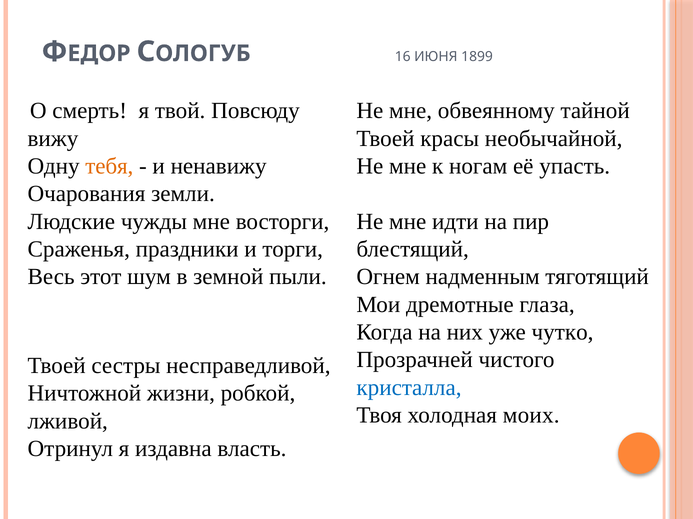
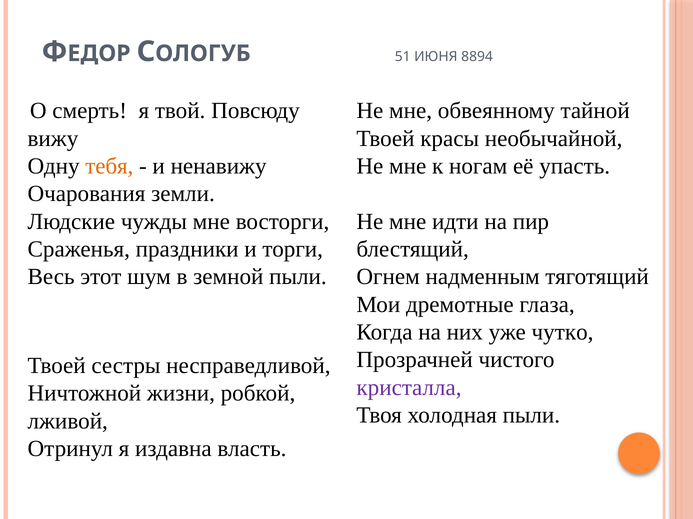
16: 16 -> 51
1899: 1899 -> 8894
кристалла colour: blue -> purple
холодная моих: моих -> пыли
